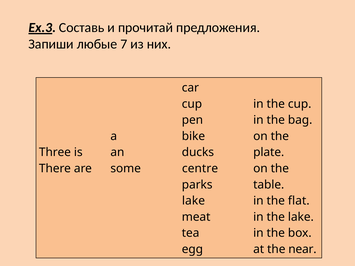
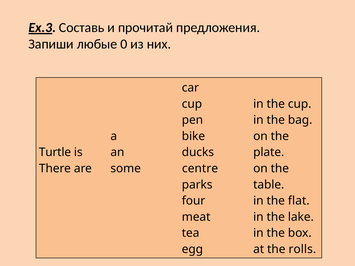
7: 7 -> 0
Three: Three -> Turtle
lake at (193, 201): lake -> four
near: near -> rolls
